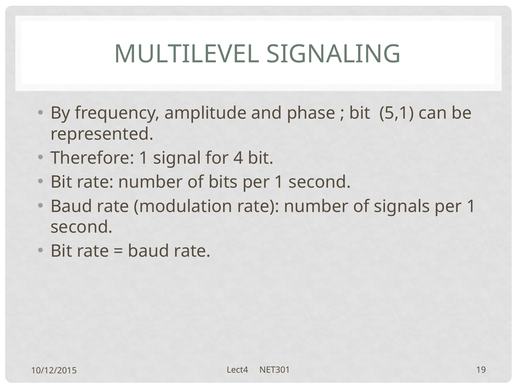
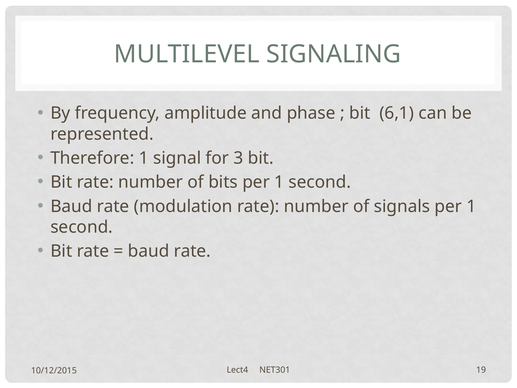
5,1: 5,1 -> 6,1
4: 4 -> 3
